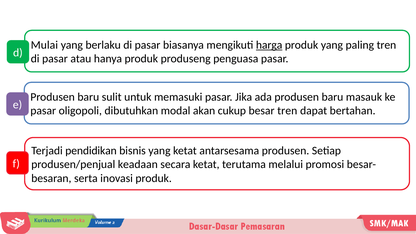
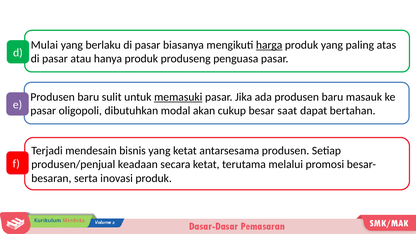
paling tren: tren -> atas
memasuki underline: none -> present
besar tren: tren -> saat
pendidikan: pendidikan -> mendesain
